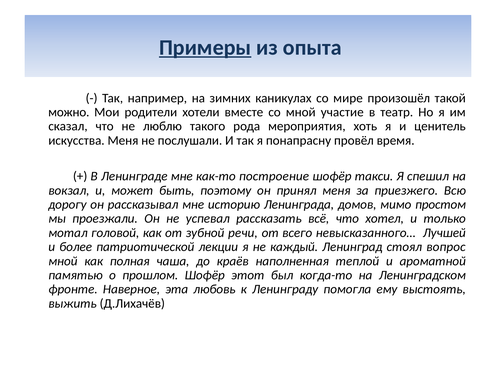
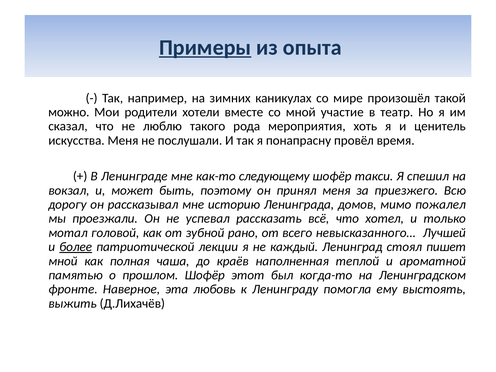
построение: построение -> следующему
простом: простом -> пожалел
речи: речи -> рано
более underline: none -> present
вопрос: вопрос -> пишет
